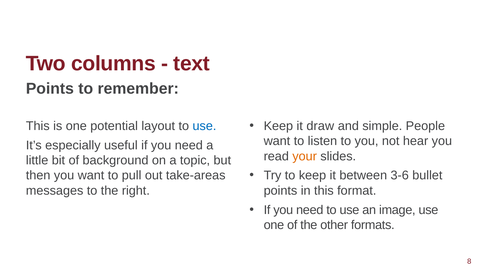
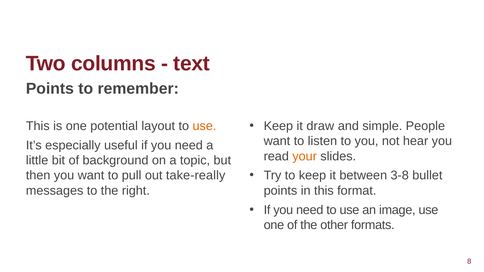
use at (204, 126) colour: blue -> orange
3-6: 3-6 -> 3-8
take-areas: take-areas -> take-really
